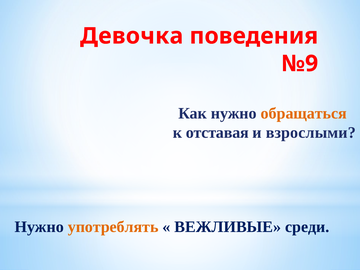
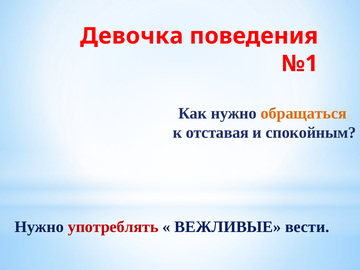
№9: №9 -> №1
взрослыми: взрослыми -> спокойным
употреблять colour: orange -> red
среди: среди -> вести
